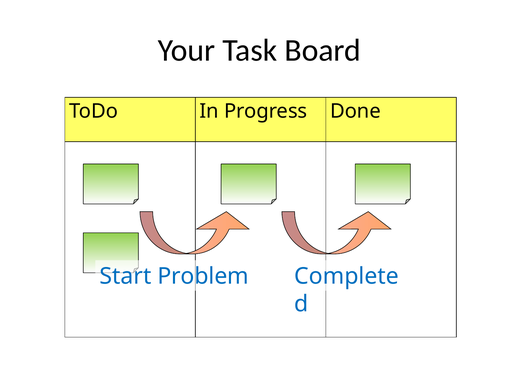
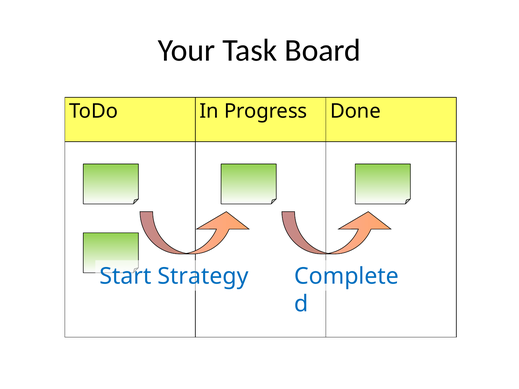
Problem: Problem -> Strategy
